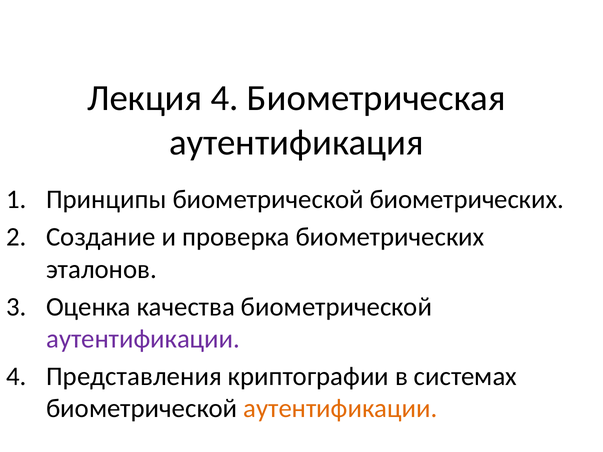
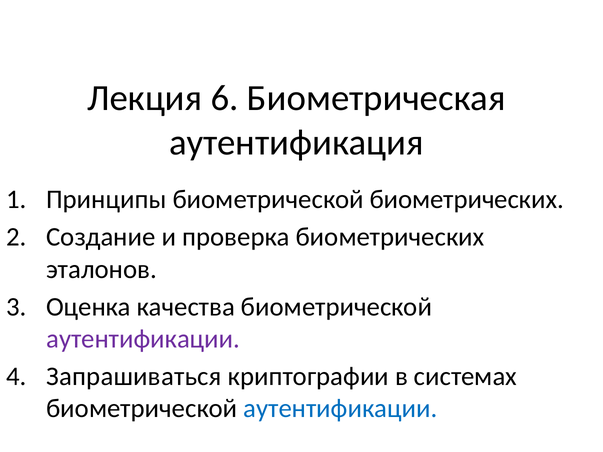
Лекция 4: 4 -> 6
Представления: Представления -> Запрашиваться
аутентификации at (340, 409) colour: orange -> blue
